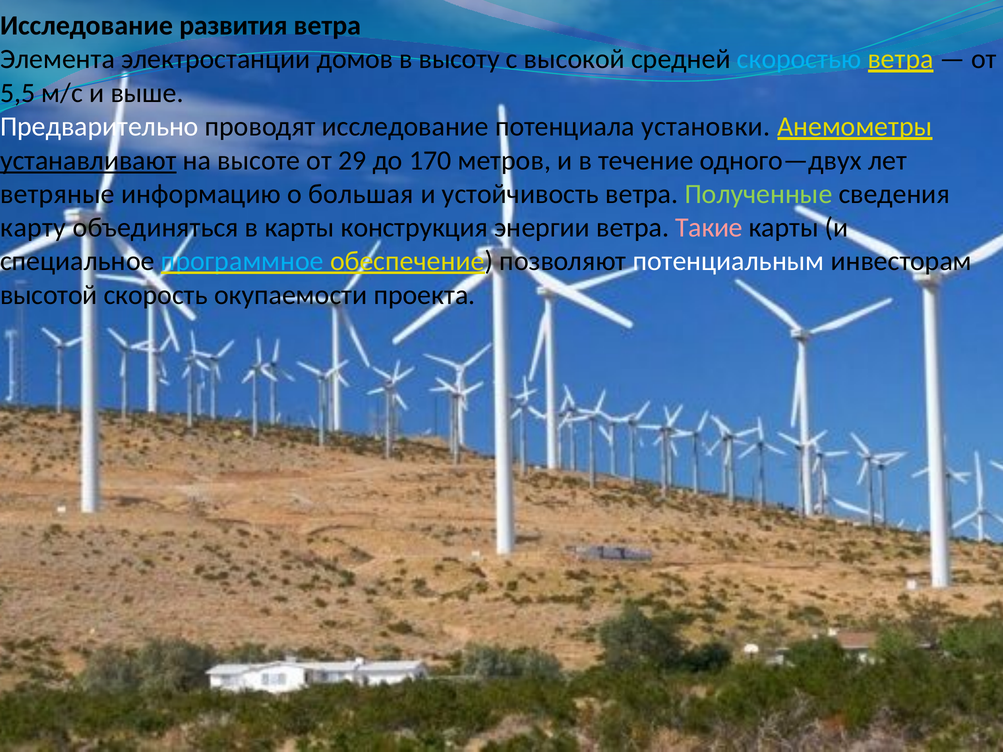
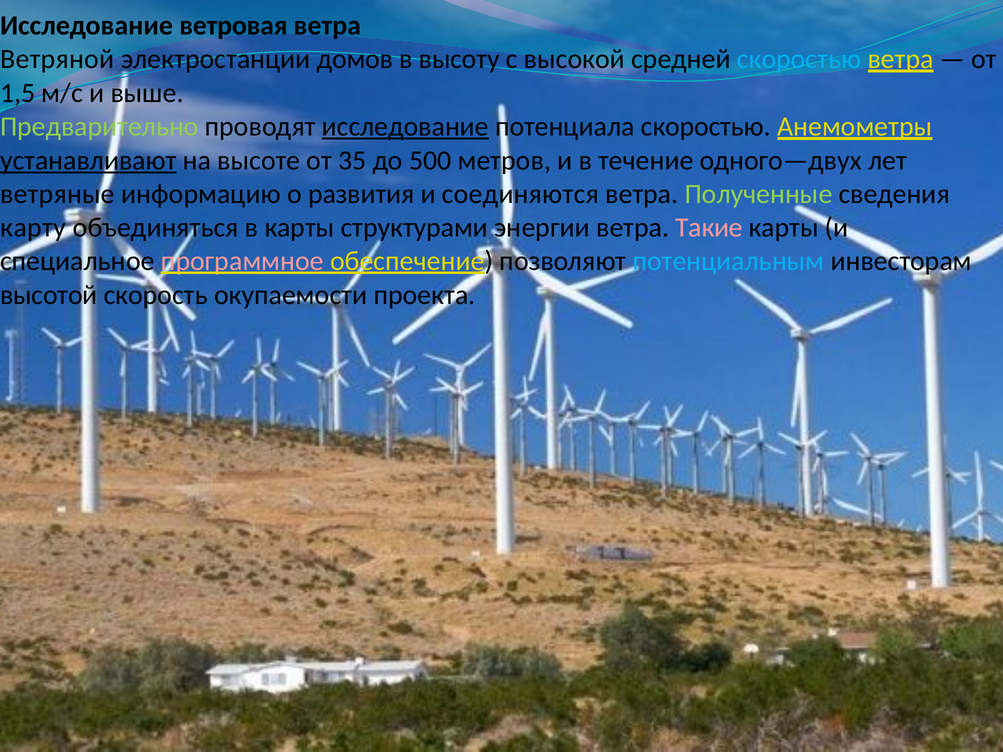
развития: развития -> ветровая
Элемента: Элемента -> Ветряной
5,5: 5,5 -> 1,5
Предварительно colour: white -> light green
исследование at (405, 127) underline: none -> present
потенциала установки: установки -> скоростью
29: 29 -> 35
170: 170 -> 500
большая: большая -> развития
устойчивость: устойчивость -> соединяются
конструкция: конструкция -> структурами
программное colour: light blue -> pink
потенциальным colour: white -> light blue
